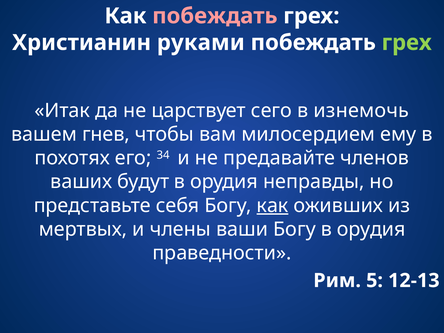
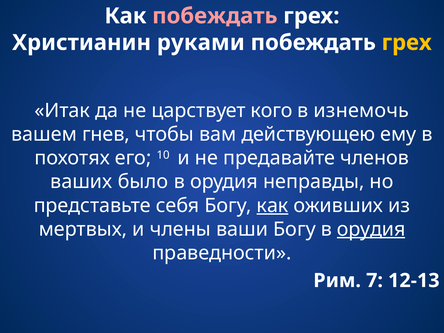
грех at (407, 43) colour: light green -> yellow
сего: сего -> кого
милосердием: милосердием -> действующею
34: 34 -> 10
будут: будут -> было
орудия at (371, 229) underline: none -> present
5: 5 -> 7
